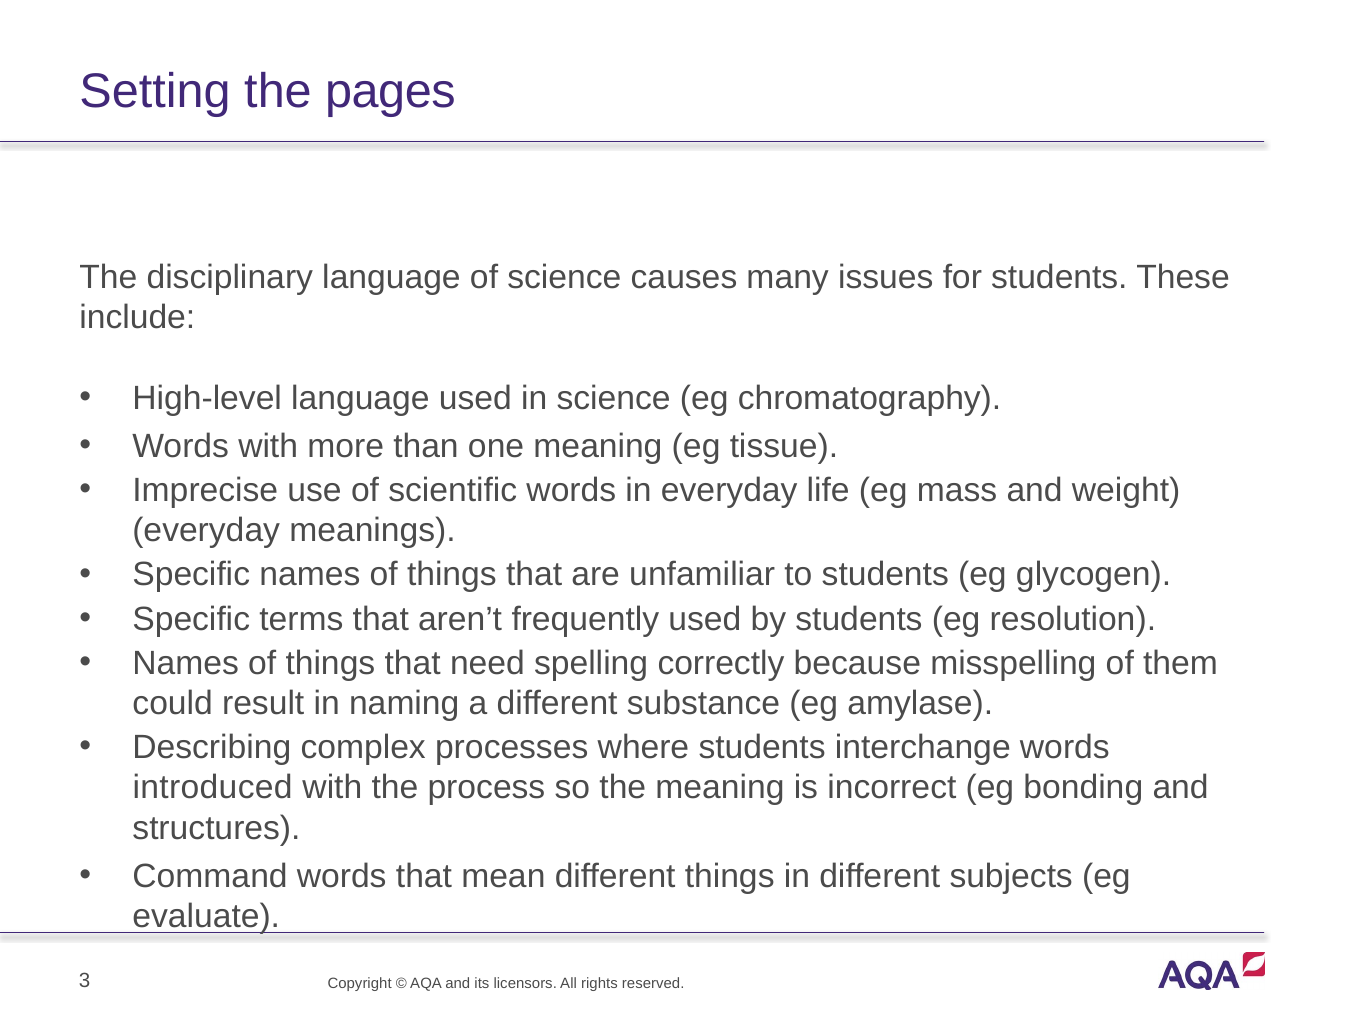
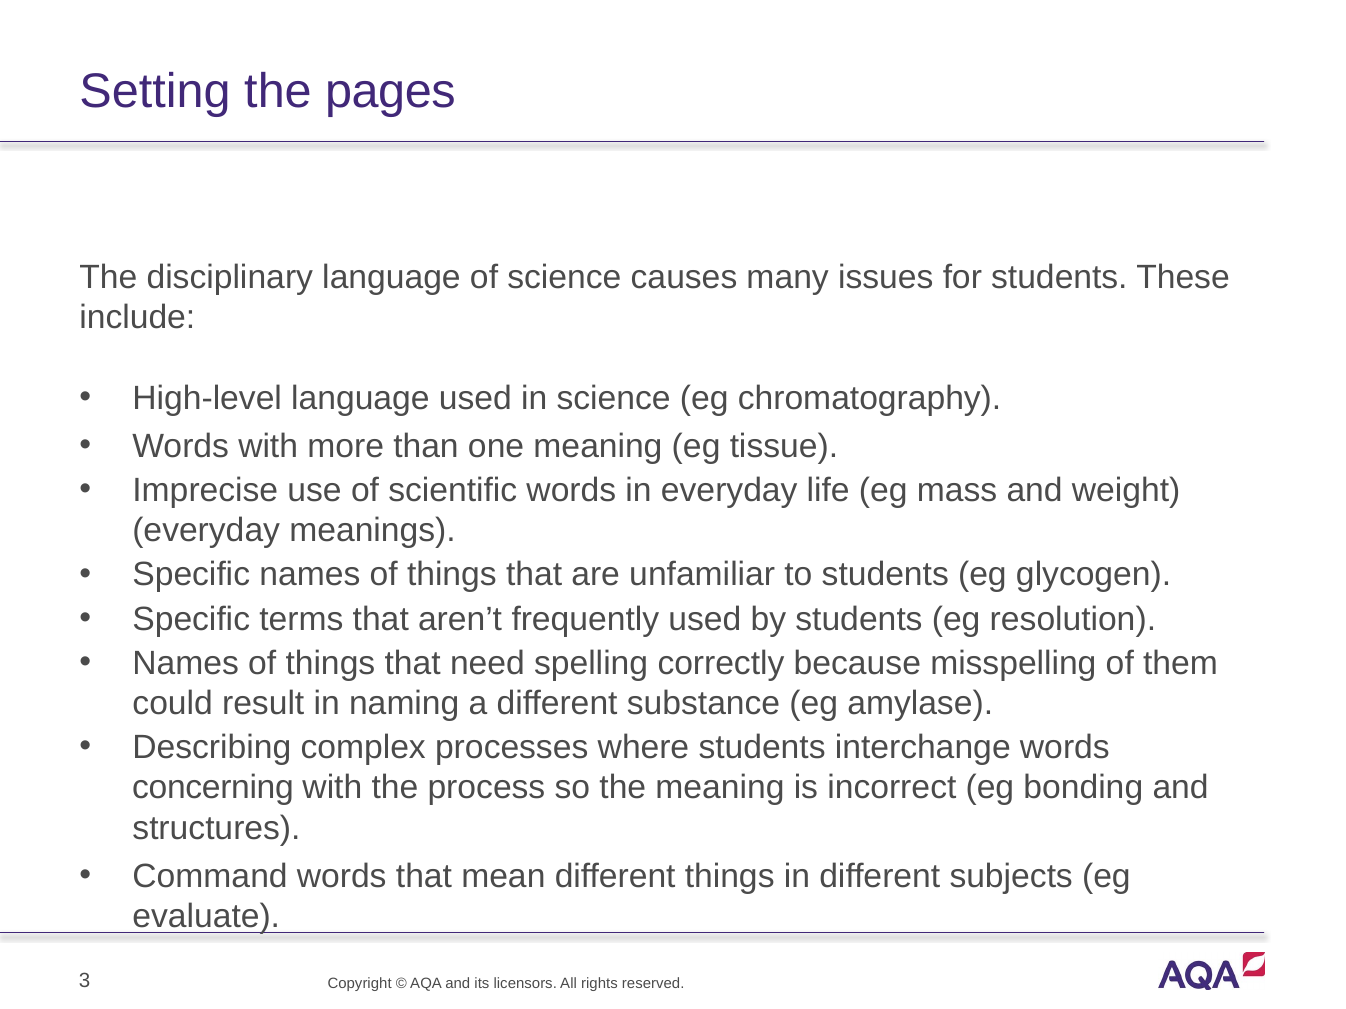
introduced: introduced -> concerning
